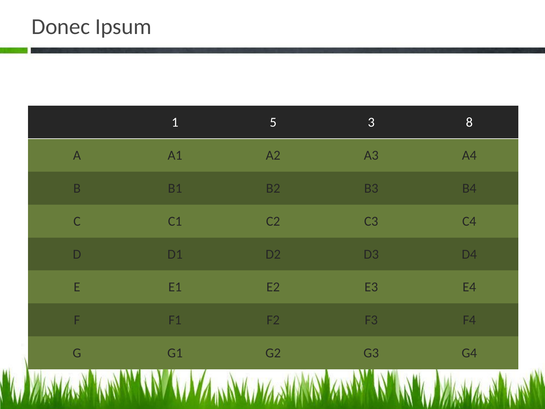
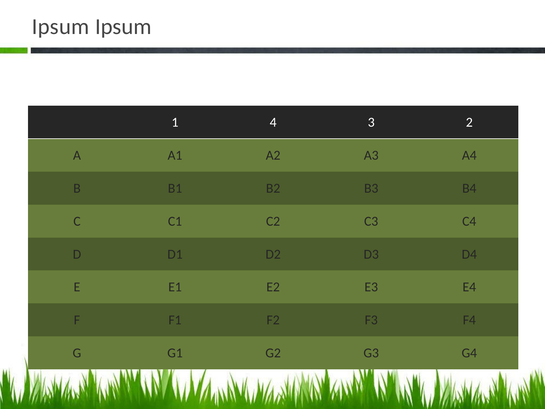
Donec at (61, 27): Donec -> Ipsum
5: 5 -> 4
8: 8 -> 2
